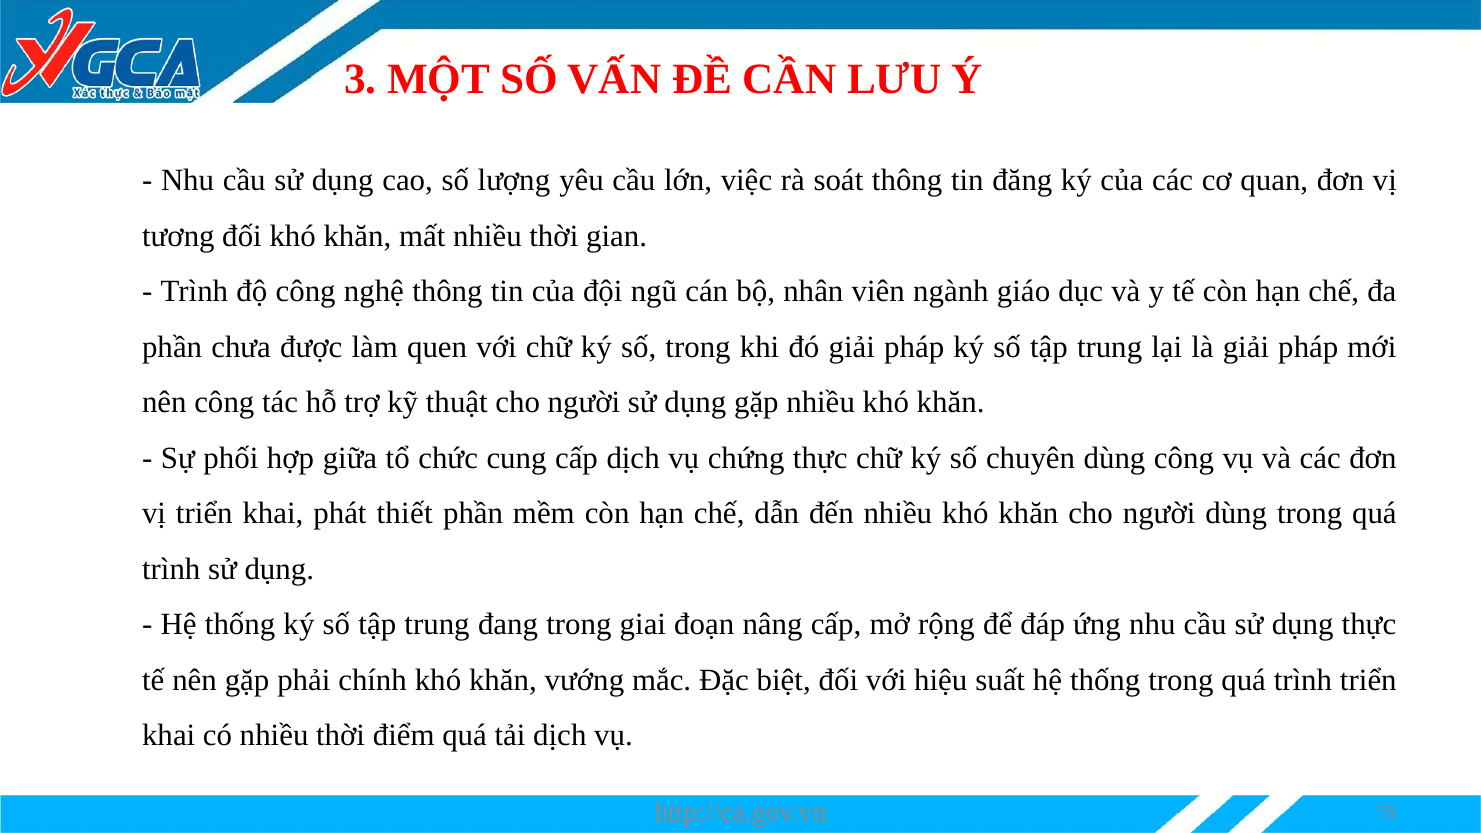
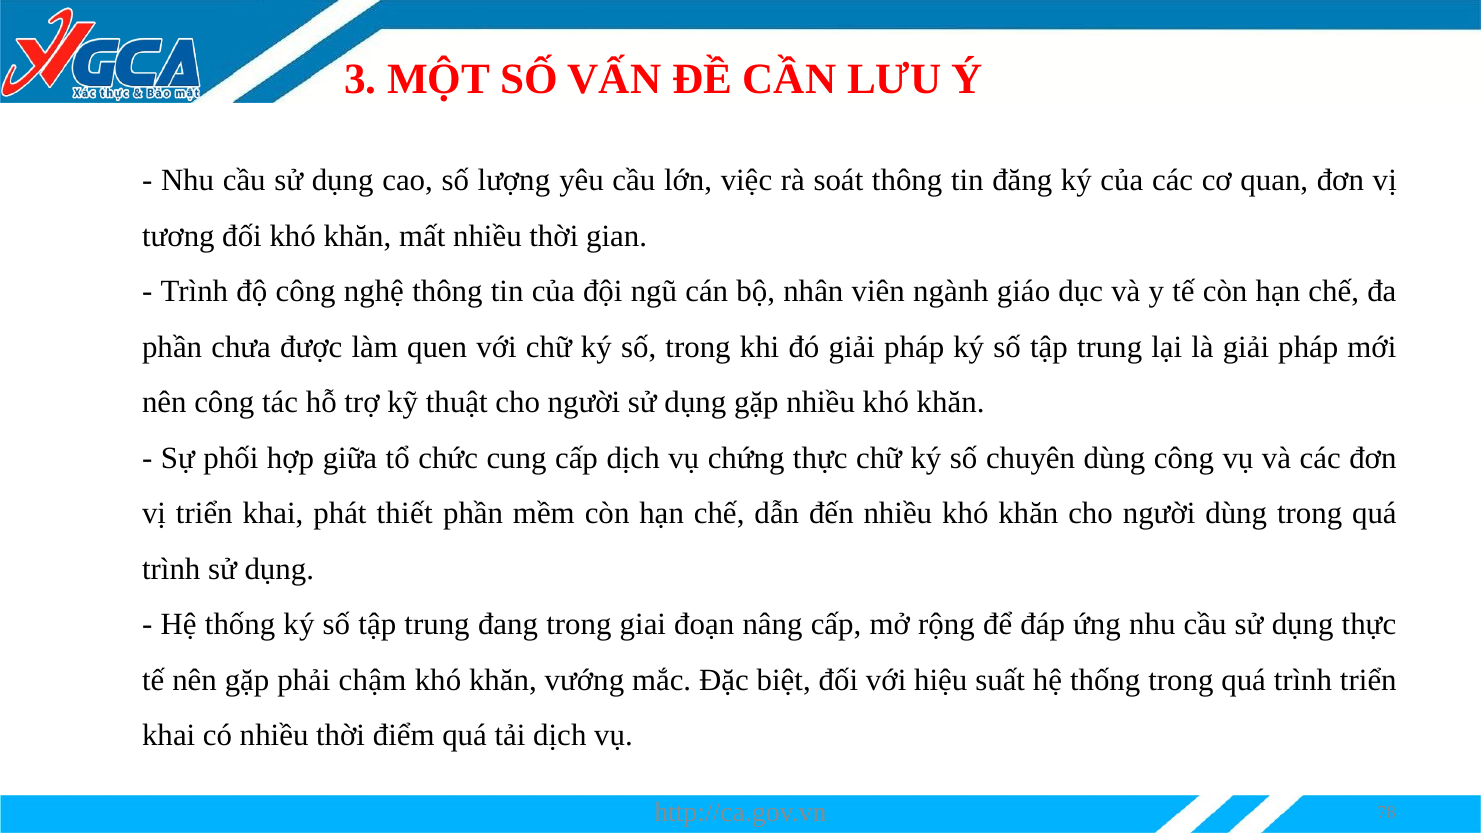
chính: chính -> chậm
